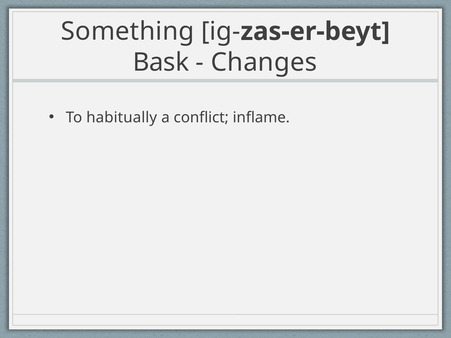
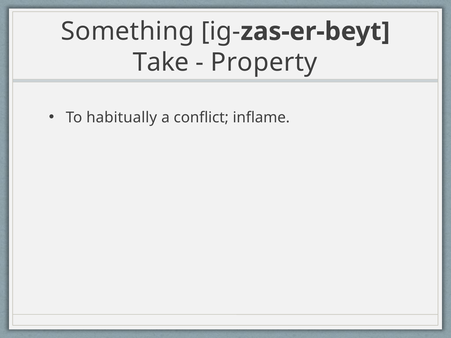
Bask: Bask -> Take
Changes: Changes -> Property
